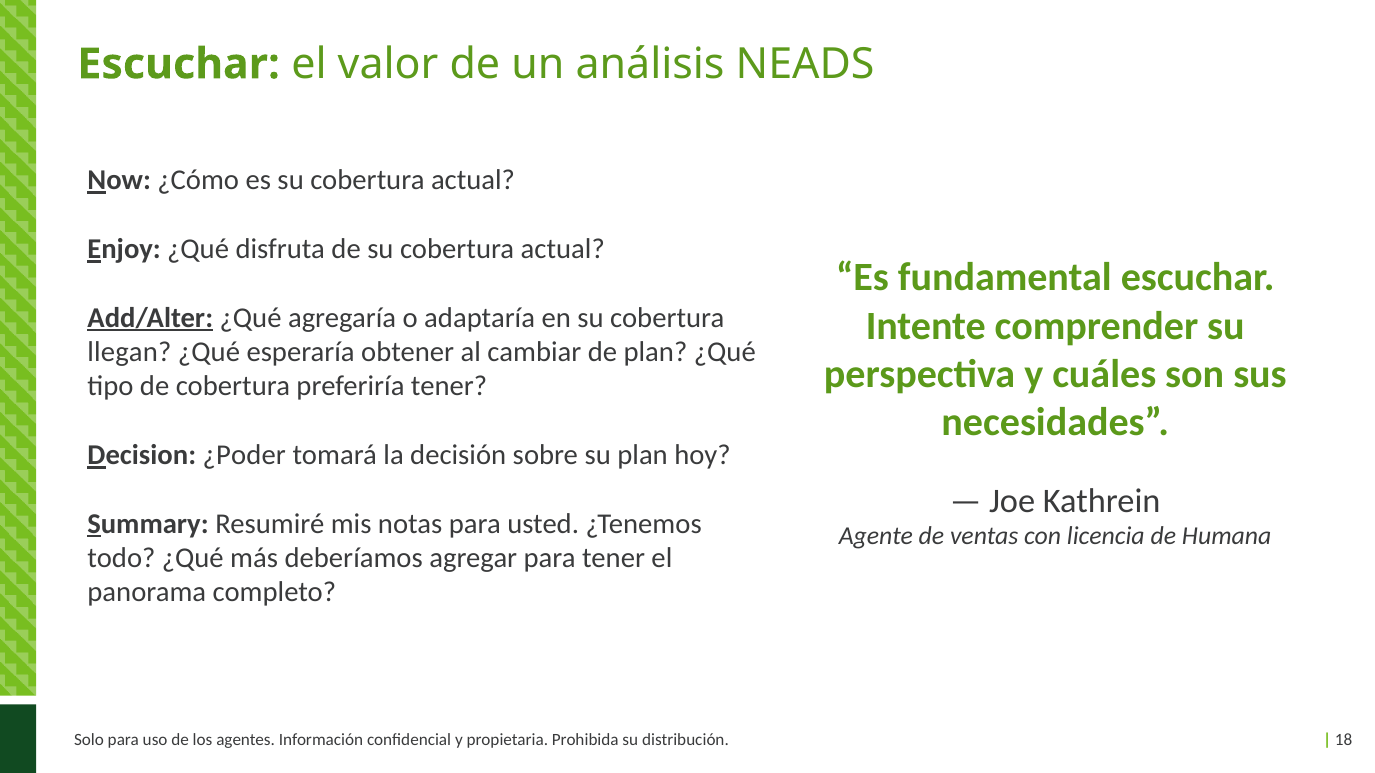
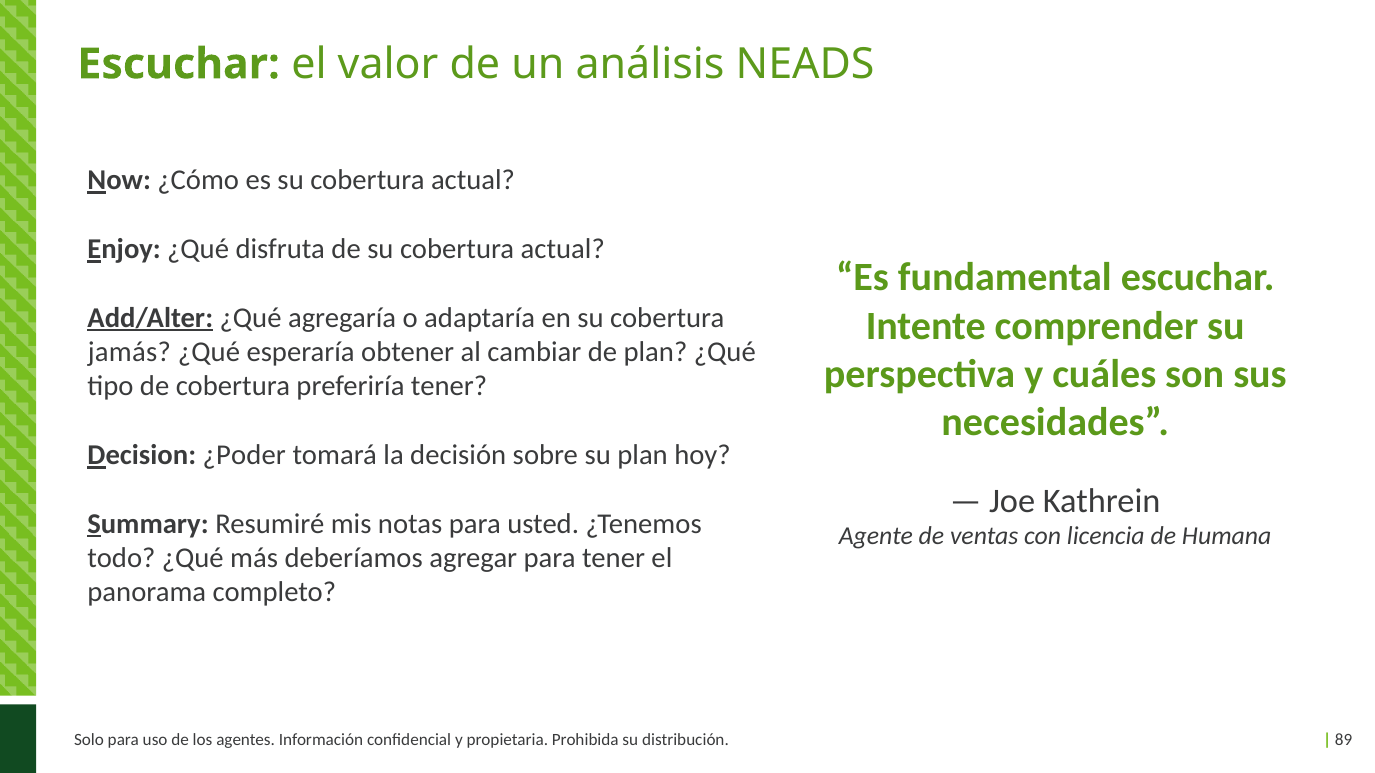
llegan: llegan -> jamás
18: 18 -> 89
